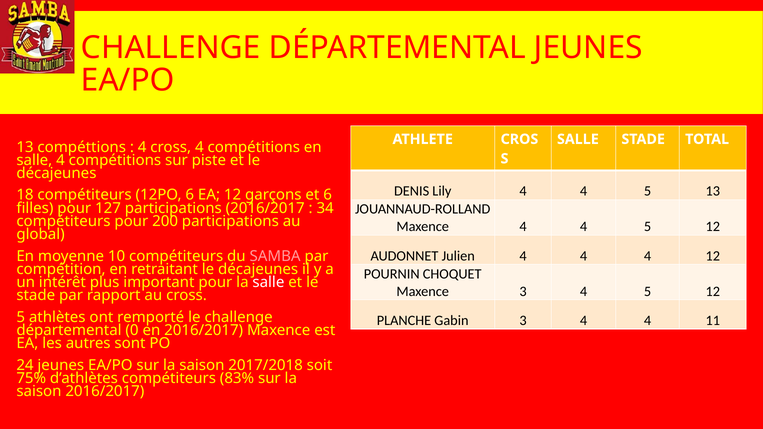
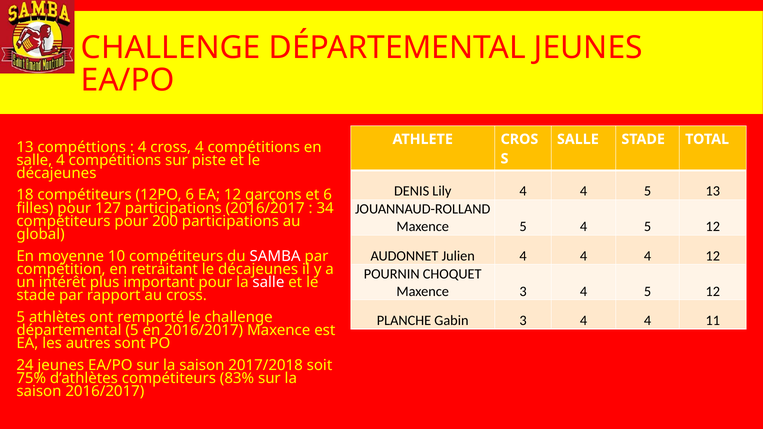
Maxence 4: 4 -> 5
SAMBA colour: pink -> white
départemental 0: 0 -> 5
